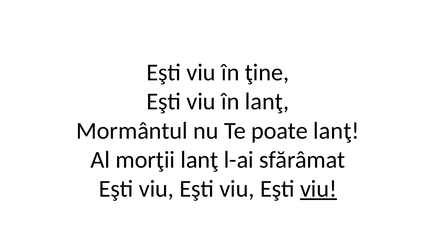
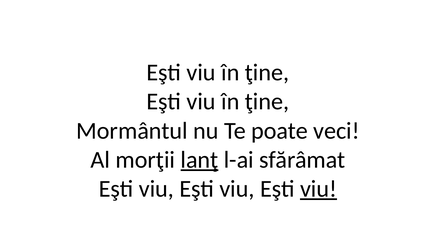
lanţ at (267, 102): lanţ -> ţine
poate lanţ: lanţ -> veci
lanţ at (199, 160) underline: none -> present
